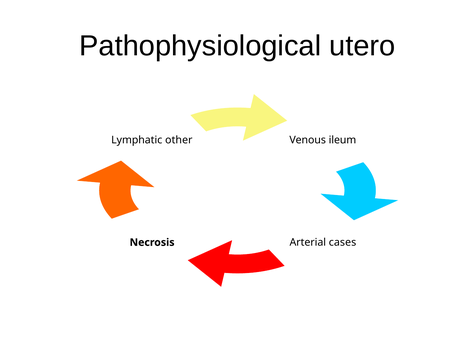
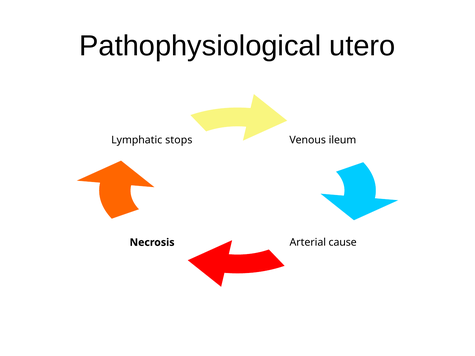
other: other -> stops
cases: cases -> cause
